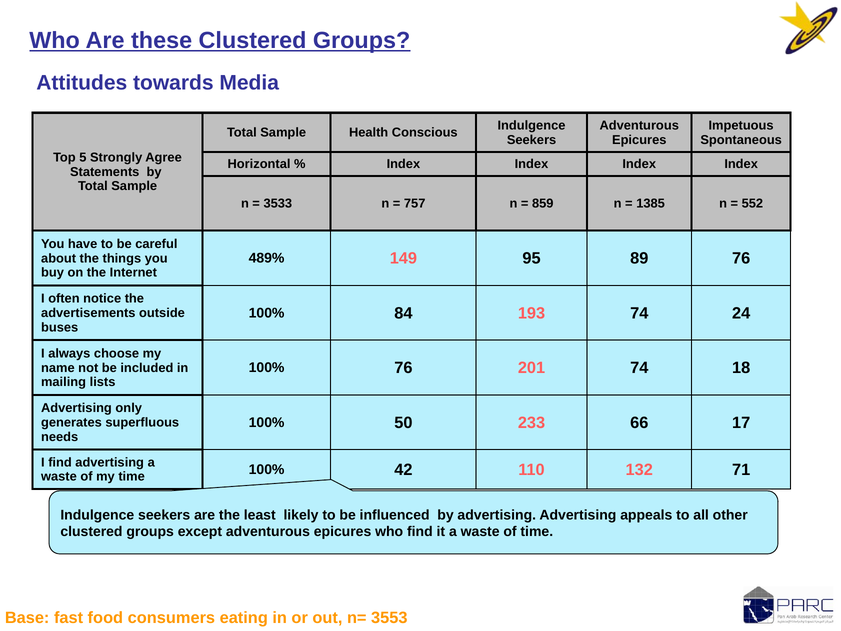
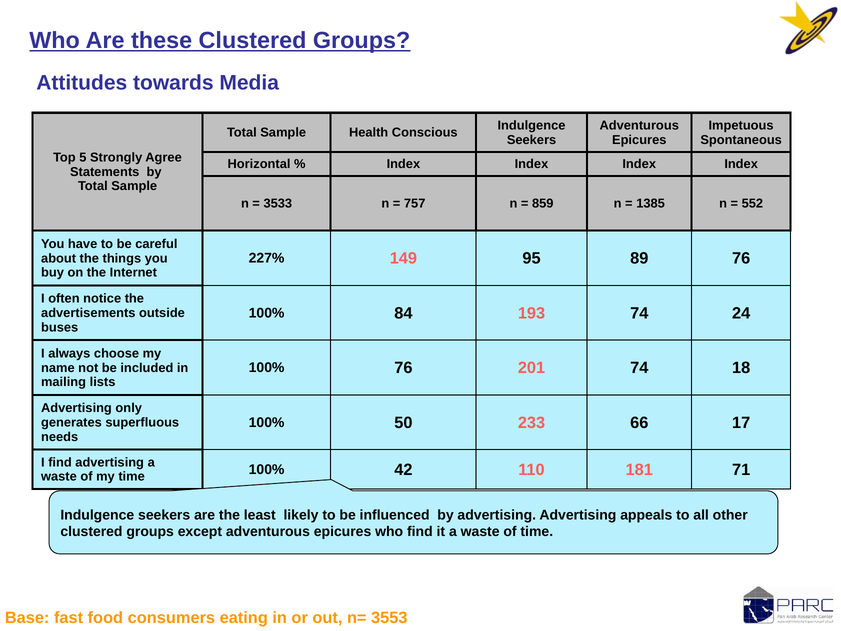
489%: 489% -> 227%
132: 132 -> 181
